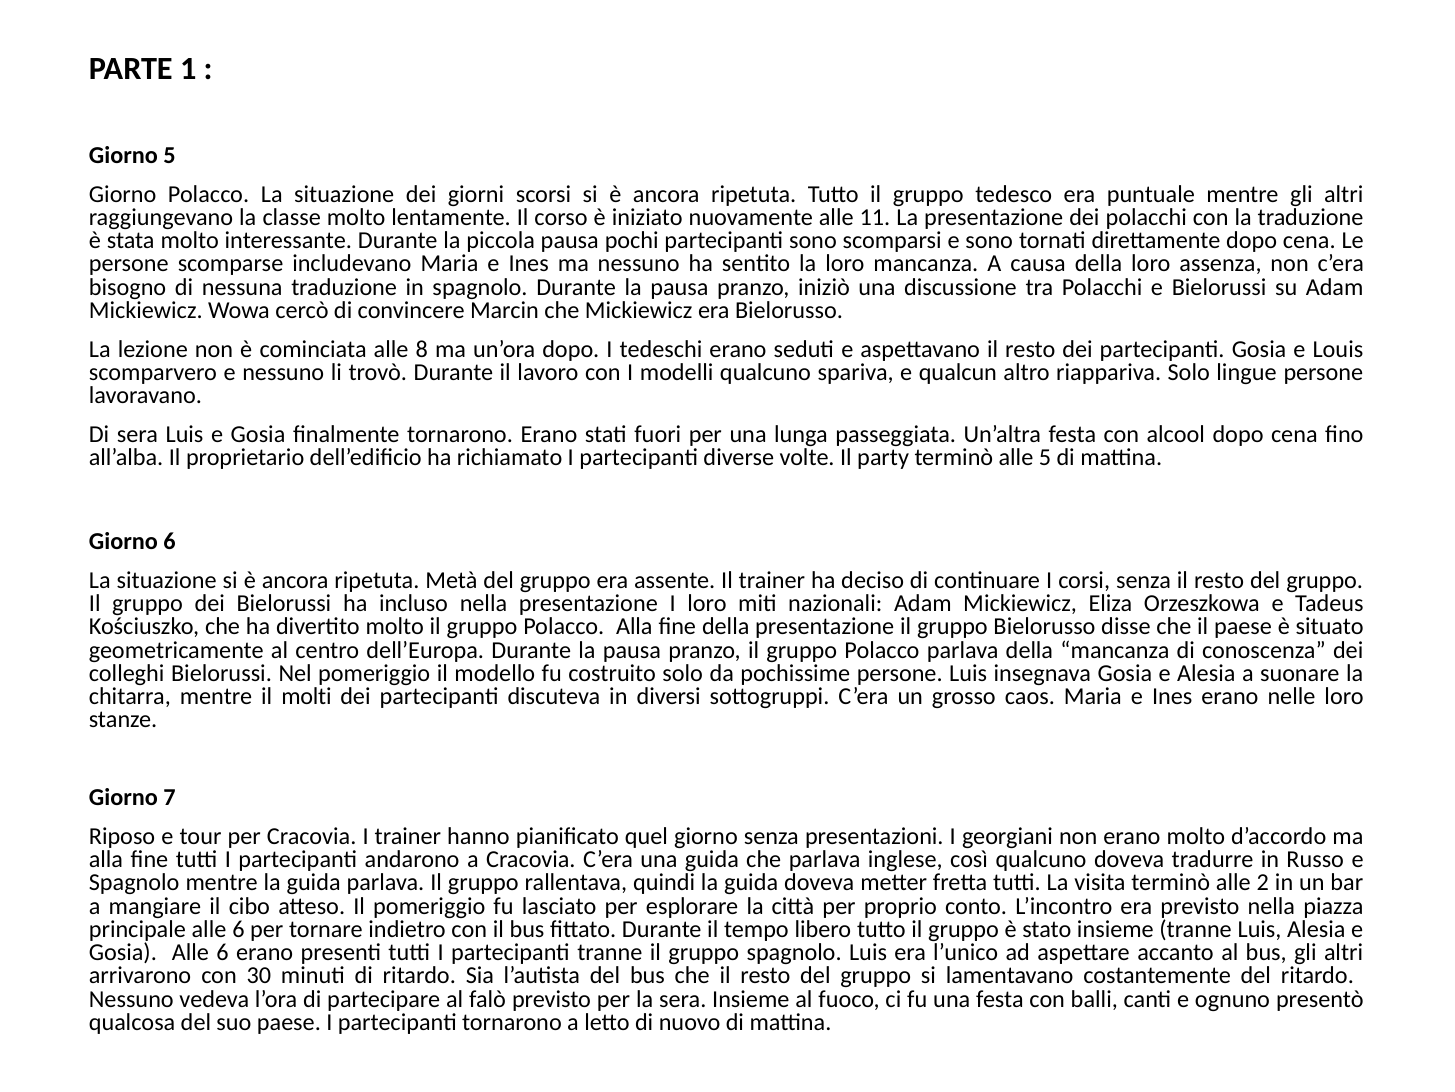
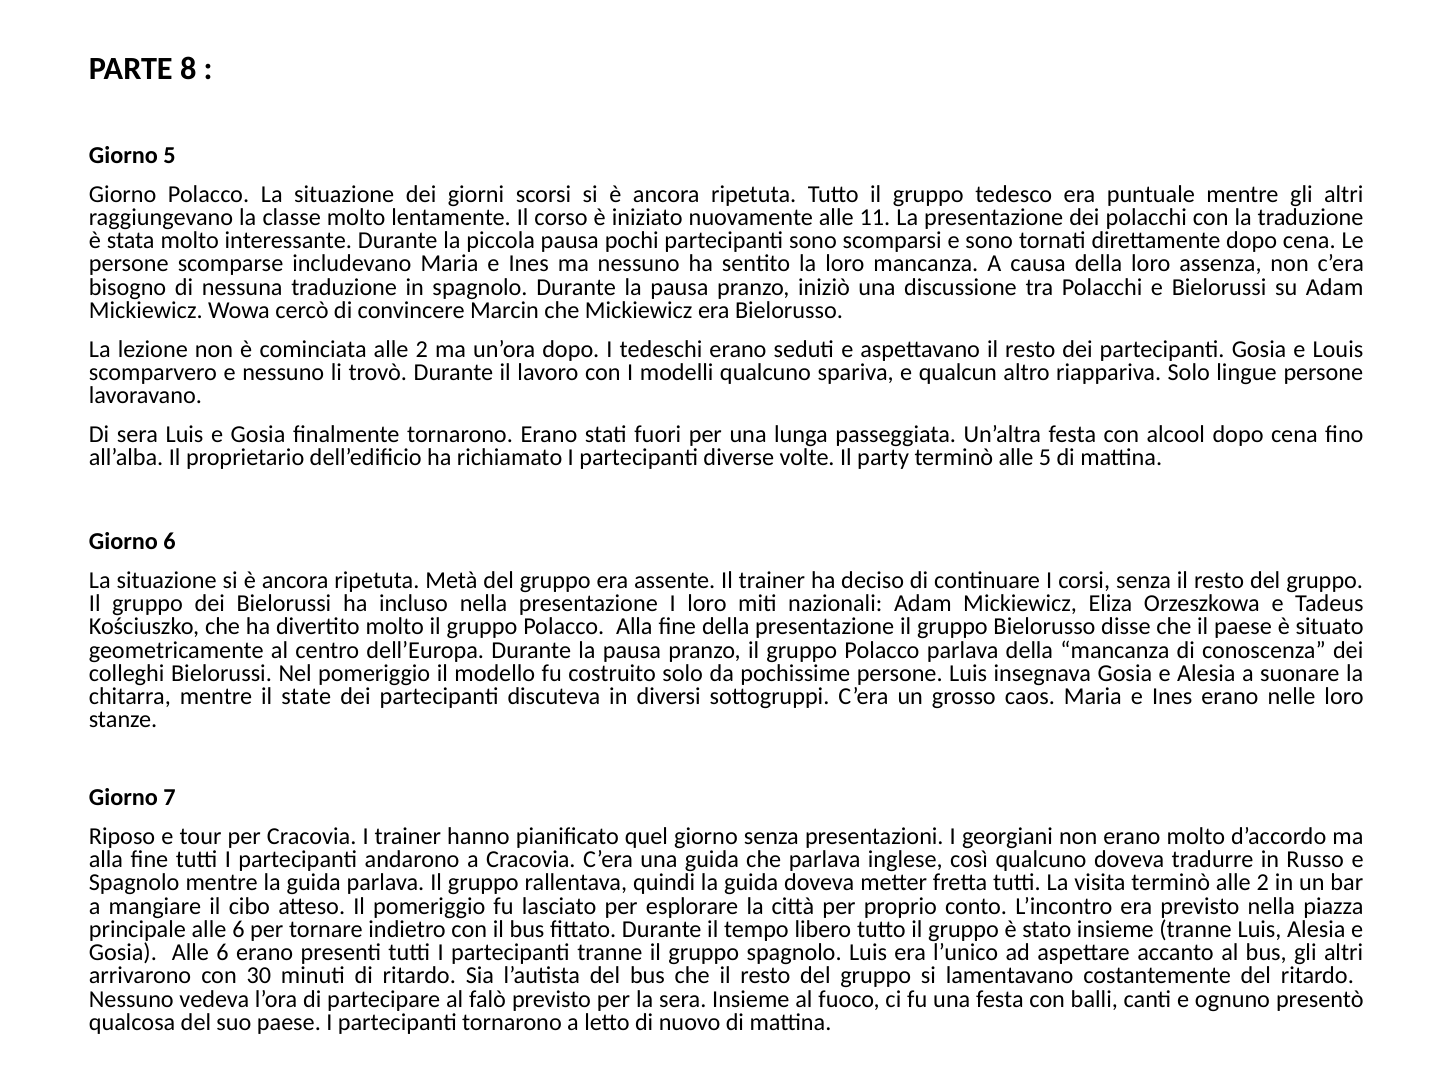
1: 1 -> 8
cominciata alle 8: 8 -> 2
molti: molti -> state
